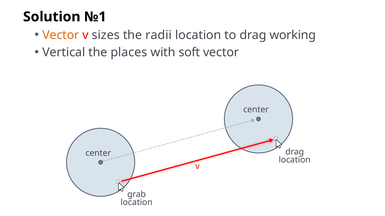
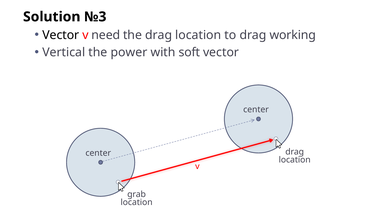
№1: №1 -> №3
Vector at (61, 35) colour: orange -> black
sizes: sizes -> need
the radii: radii -> drag
places: places -> power
